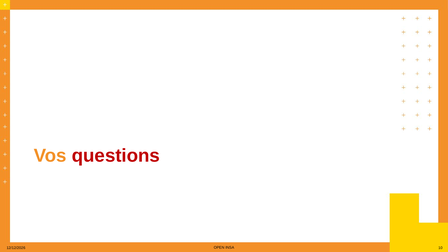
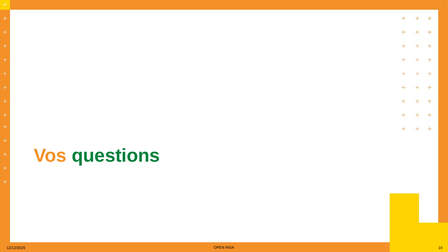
questions colour: red -> green
